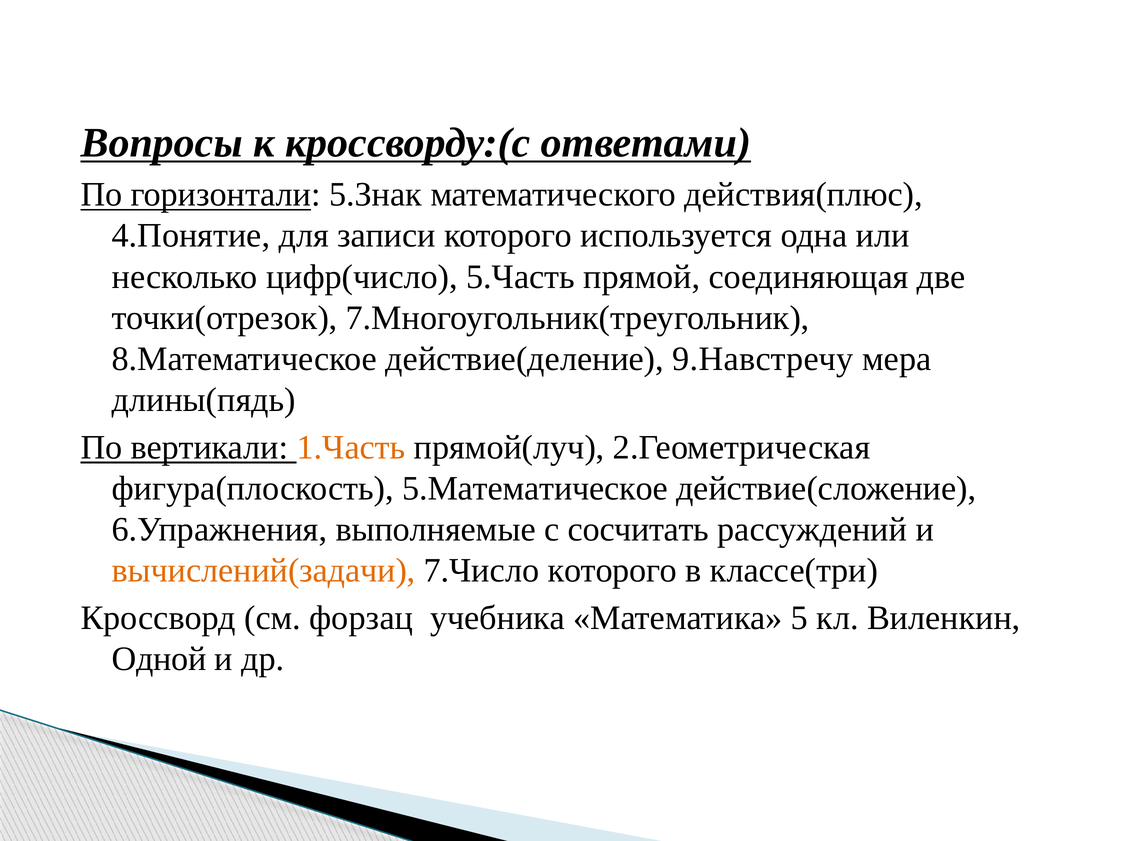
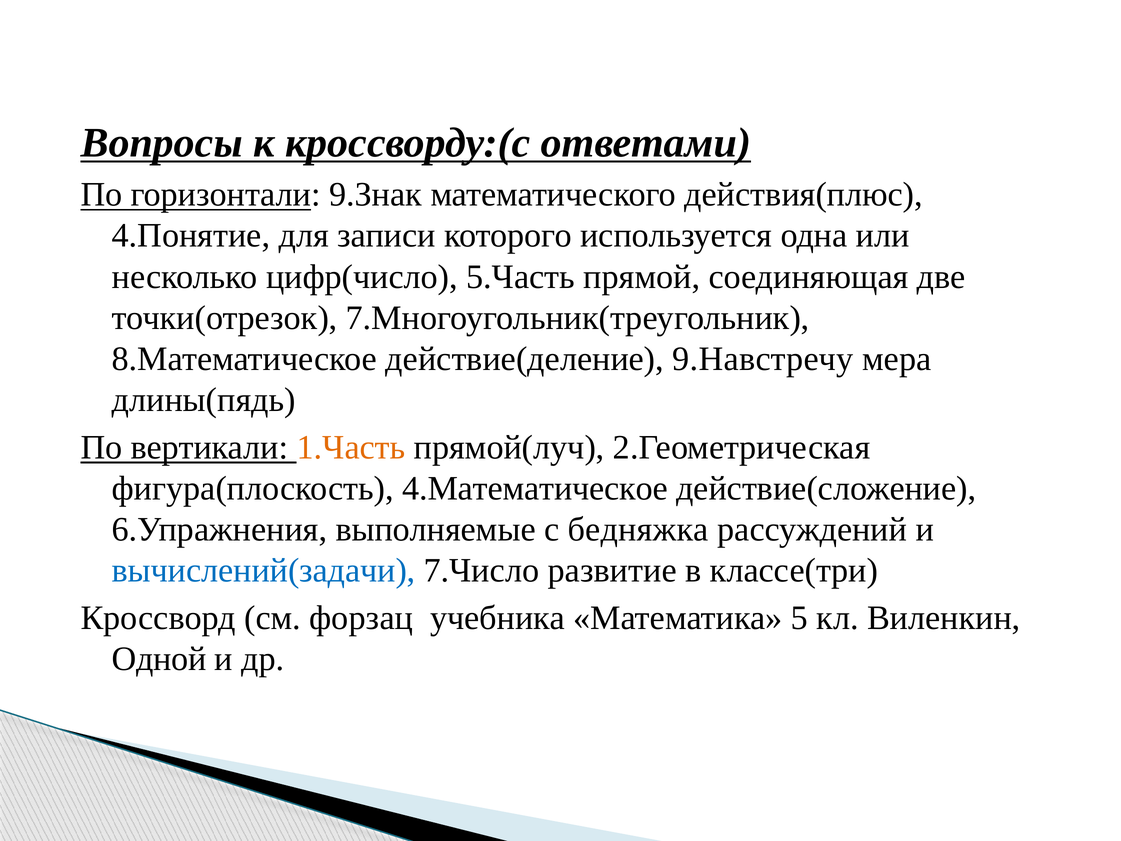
5.Знак: 5.Знак -> 9.Знак
5.Математическое: 5.Математическое -> 4.Математическое
сосчитать: сосчитать -> бедняжка
вычислений(задачи colour: orange -> blue
7.Число которого: которого -> развитие
